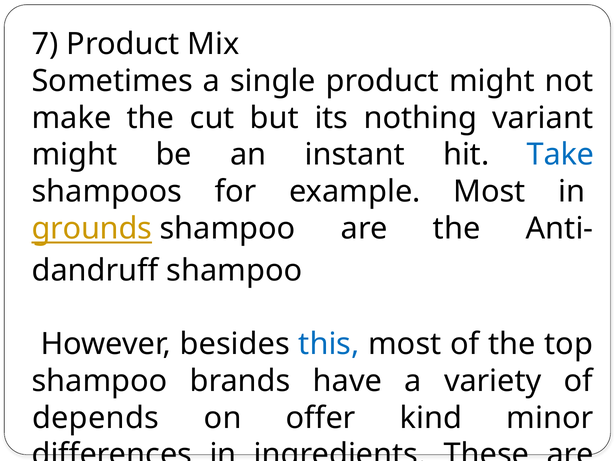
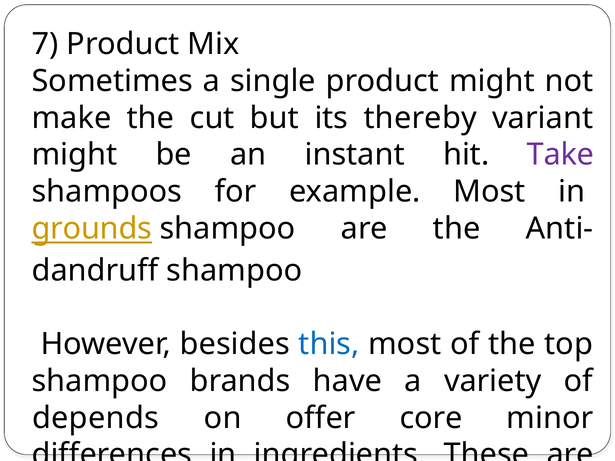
its nothing: nothing -> thereby
Take colour: blue -> purple
kind: kind -> core
